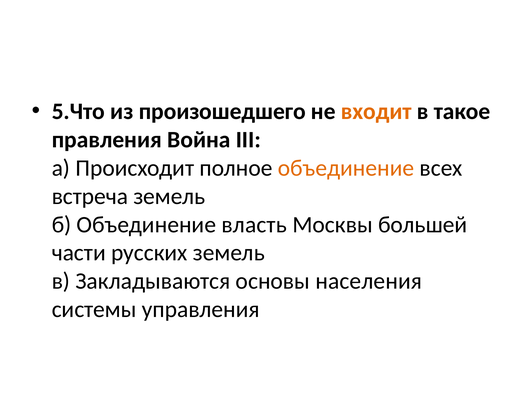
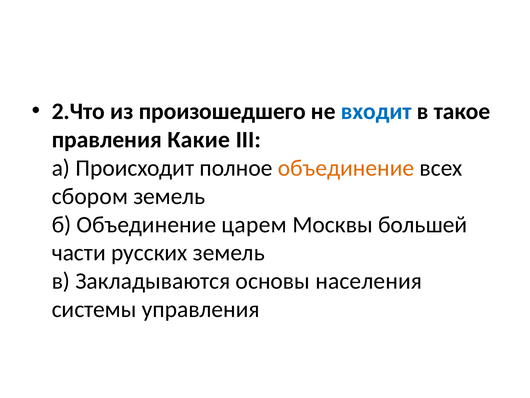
5.Что: 5.Что -> 2.Что
входит colour: orange -> blue
Война: Война -> Какие
встреча: встреча -> сбором
власть: власть -> царем
